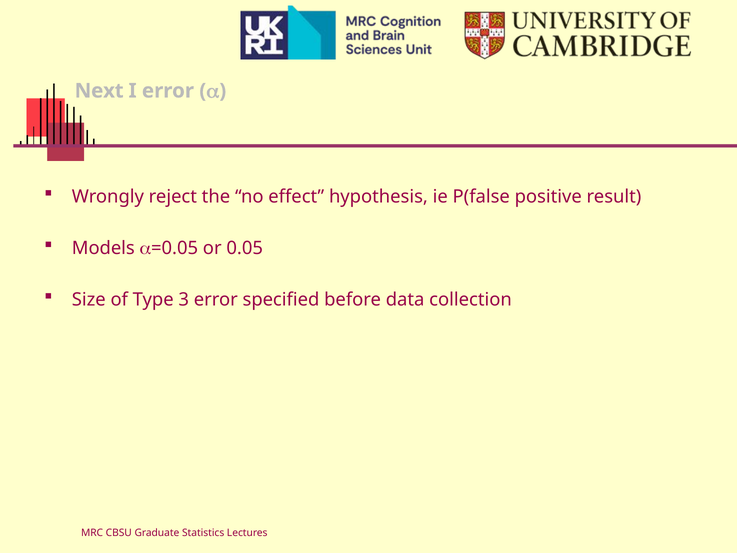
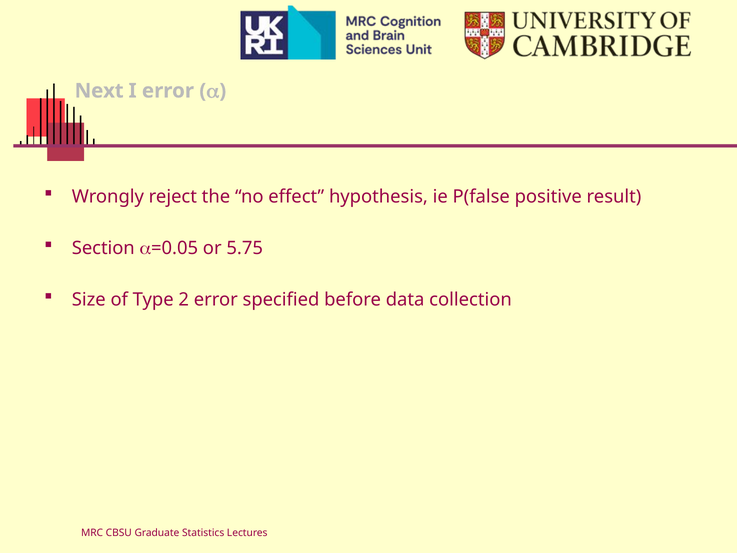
Models: Models -> Section
0.05: 0.05 -> 5.75
3: 3 -> 2
